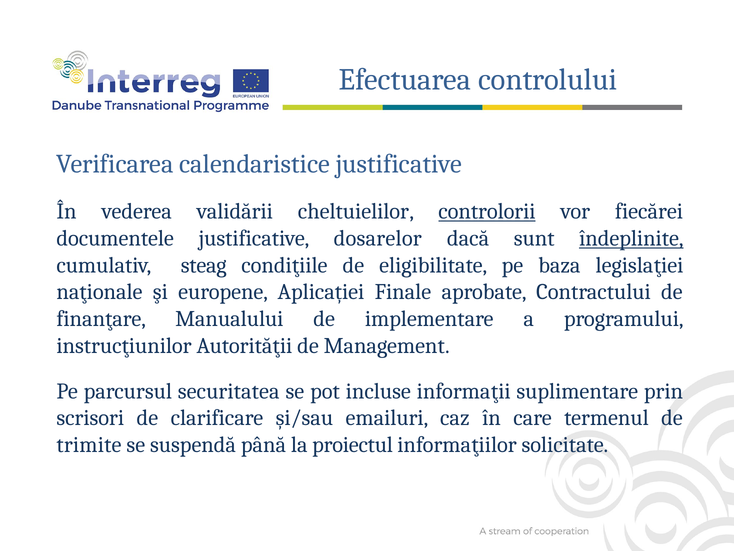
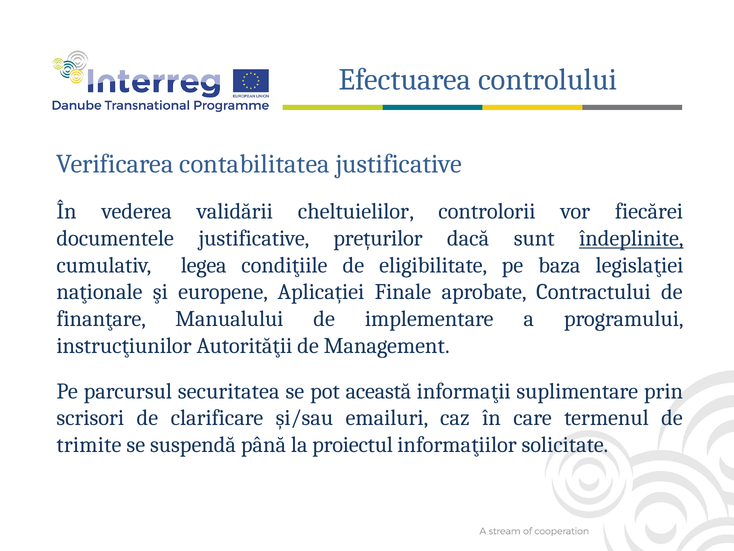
calendaristice: calendaristice -> contabilitatea
controlorii underline: present -> none
dosarelor: dosarelor -> prețurilor
steag: steag -> legea
incluse: incluse -> această
